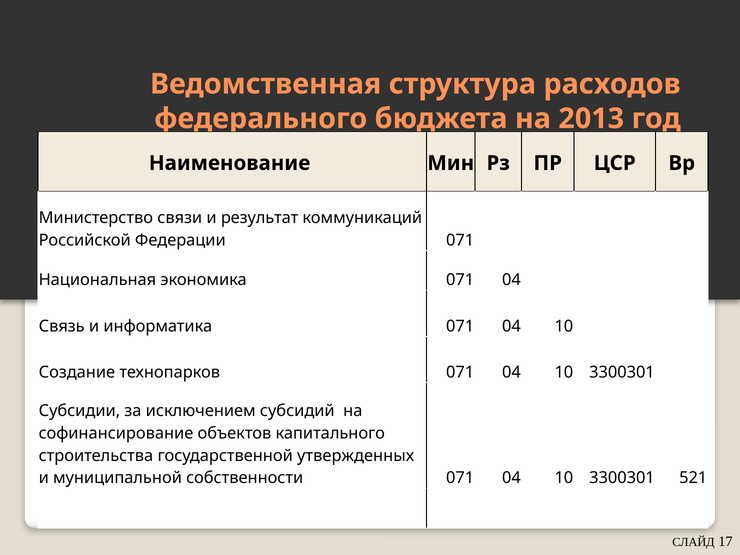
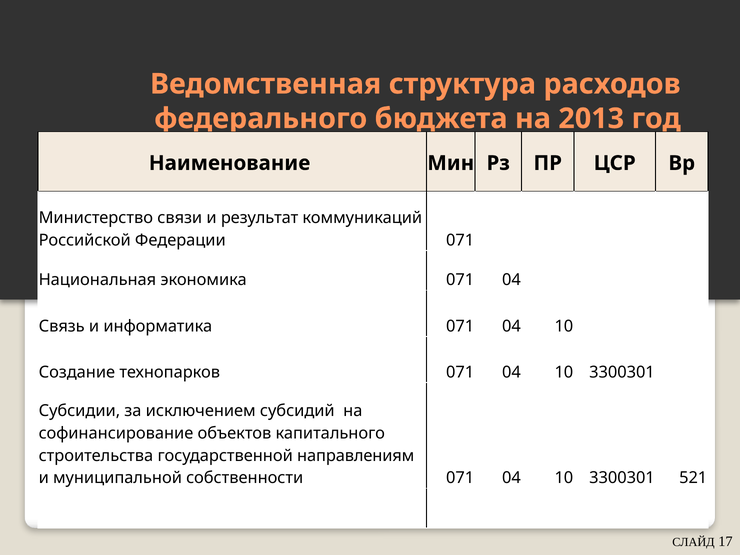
утвержденных: утвержденных -> направлениям
